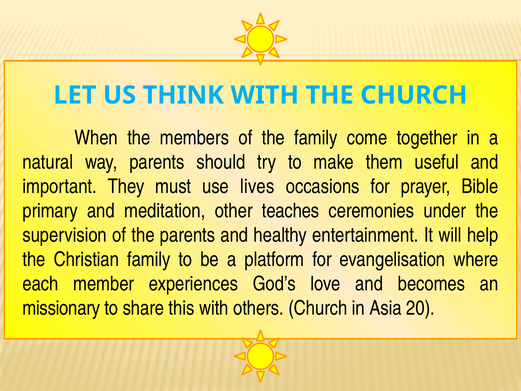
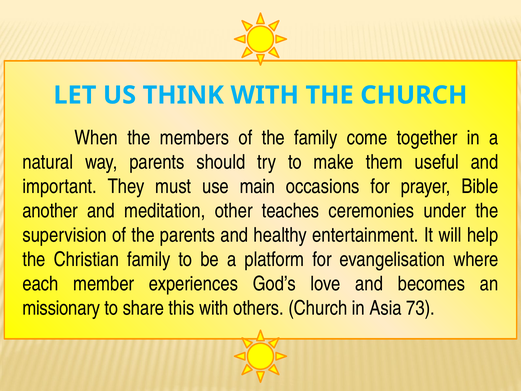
lives: lives -> main
primary: primary -> another
20: 20 -> 73
